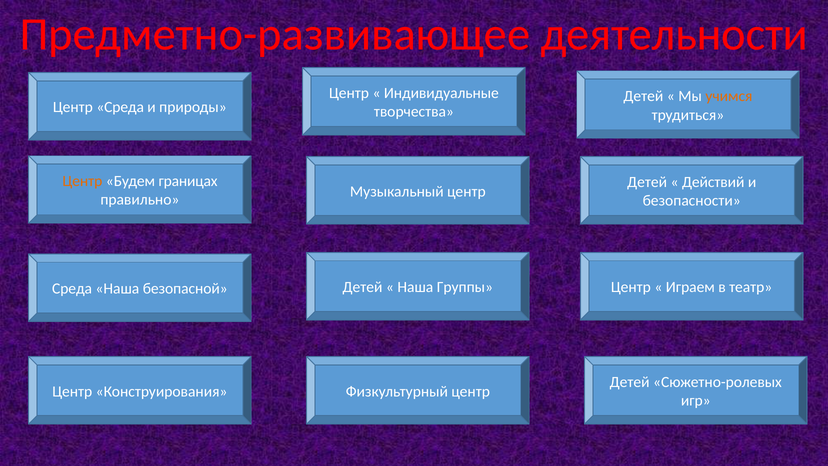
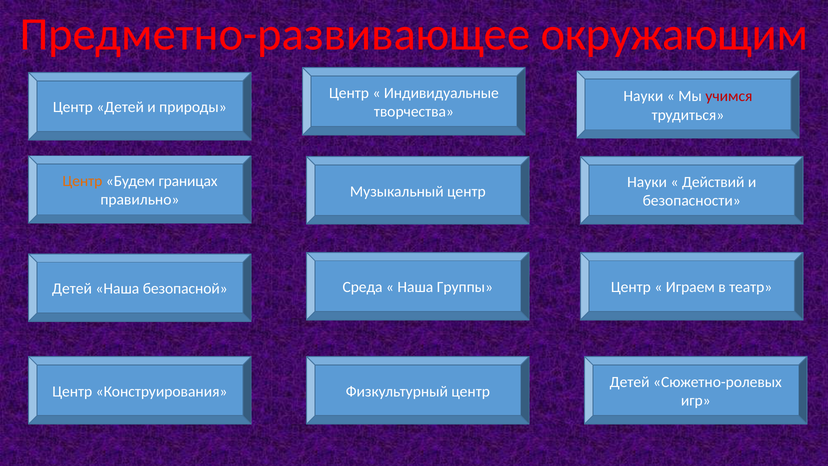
деятельности: деятельности -> окружающим
Детей at (643, 96): Детей -> Науки
учимся colour: orange -> red
Среда at (120, 107): Среда -> Детей
Детей at (647, 182): Детей -> Науки
Детей at (363, 287): Детей -> Среда
Среда at (72, 289): Среда -> Детей
